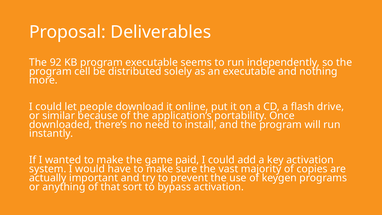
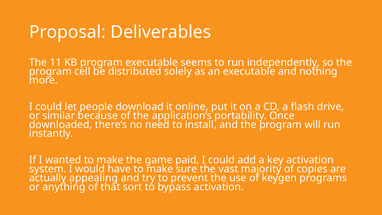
92: 92 -> 11
important: important -> appealing
